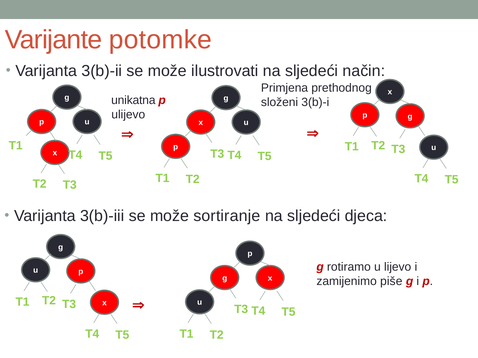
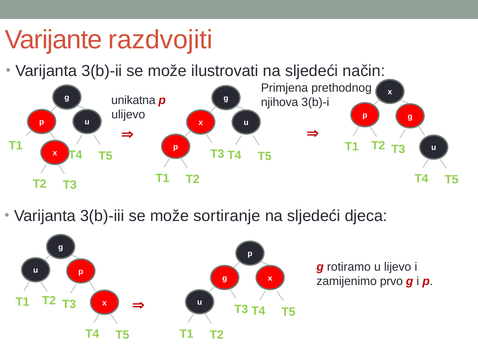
potomke: potomke -> razdvojiti
složeni: složeni -> njihova
piše: piše -> prvo
